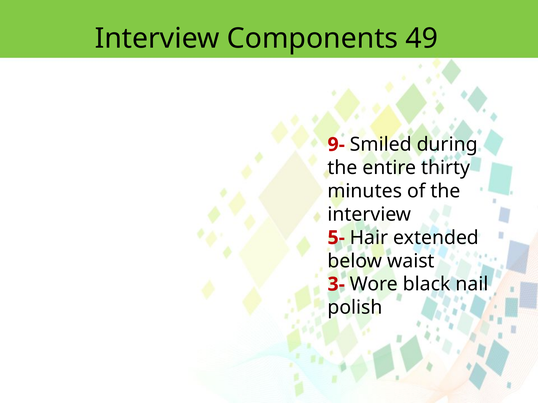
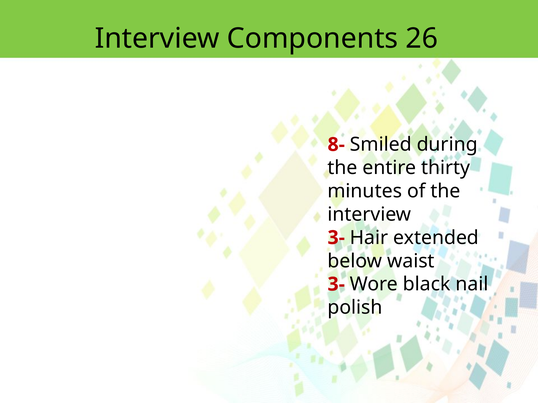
49: 49 -> 26
9-: 9- -> 8-
5- at (336, 238): 5- -> 3-
